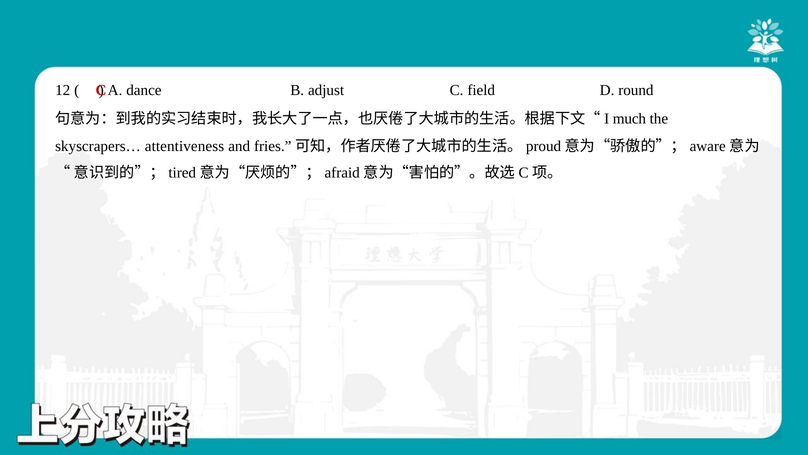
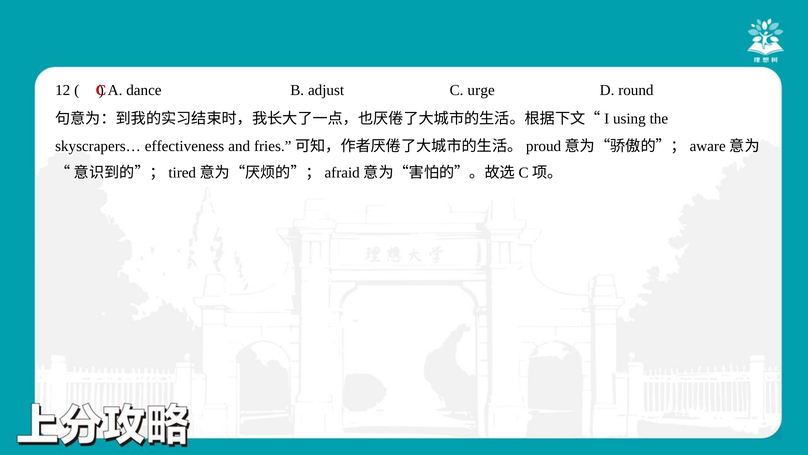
field: field -> urge
much: much -> using
attentiveness: attentiveness -> effectiveness
